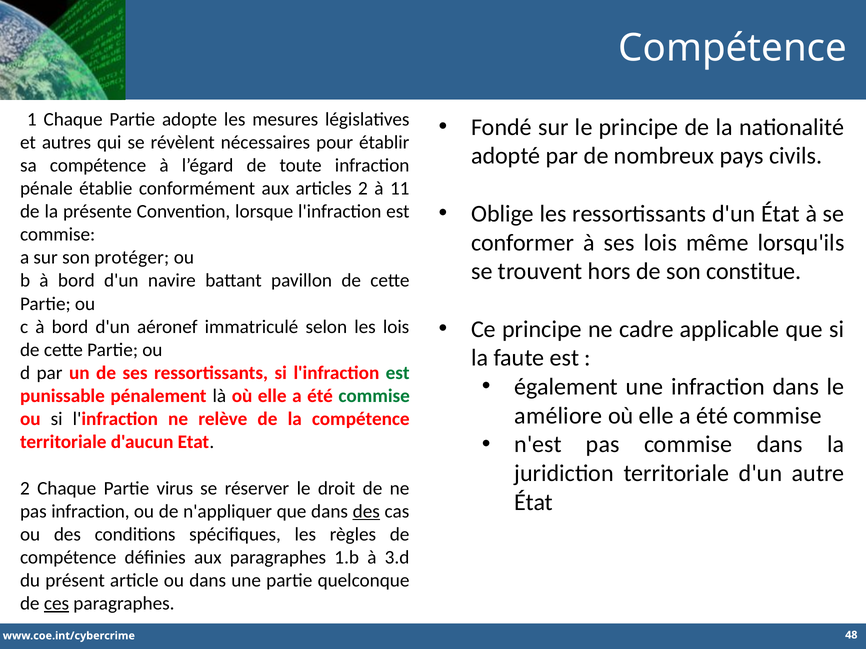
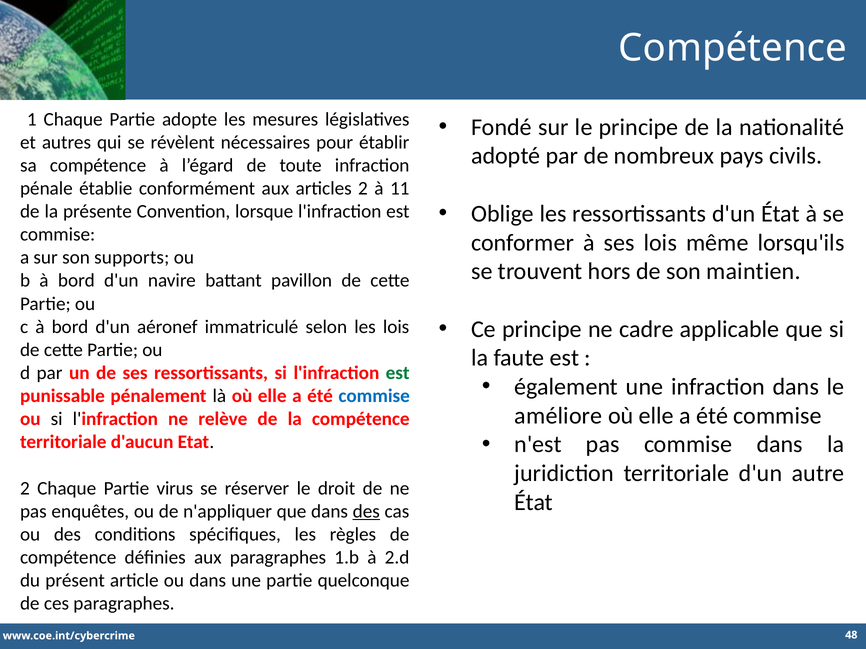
protéger: protéger -> supports
constitue: constitue -> maintien
commise at (374, 396) colour: green -> blue
pas infraction: infraction -> enquêtes
3.d: 3.d -> 2.d
ces underline: present -> none
